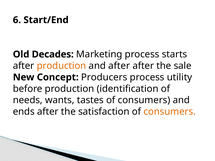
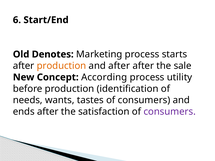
Decades: Decades -> Denotes
Producers: Producers -> According
consumers at (170, 112) colour: orange -> purple
